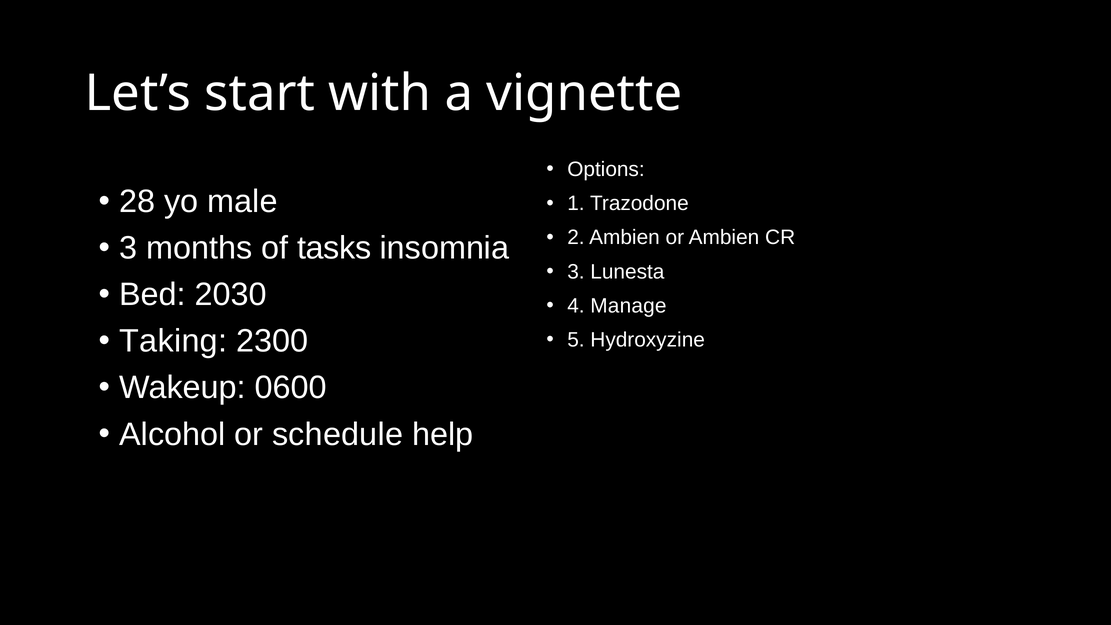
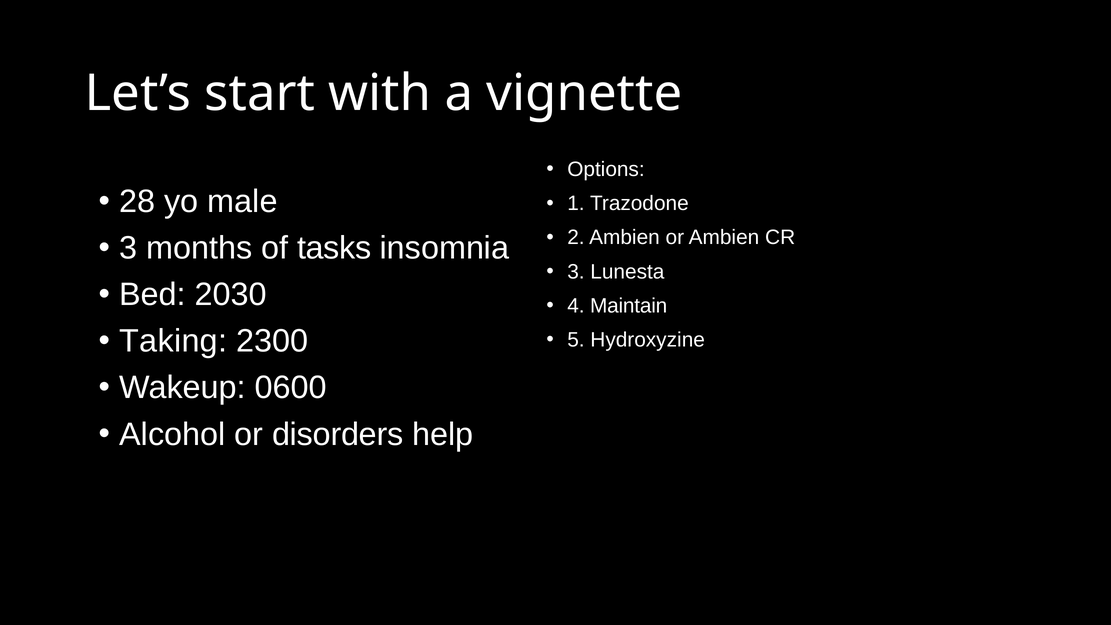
Manage: Manage -> Maintain
schedule: schedule -> disorders
